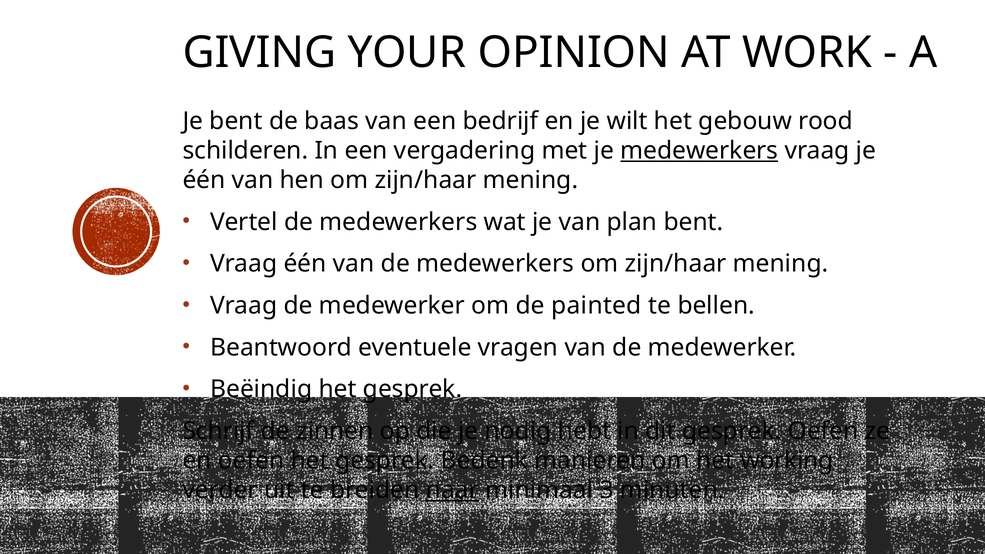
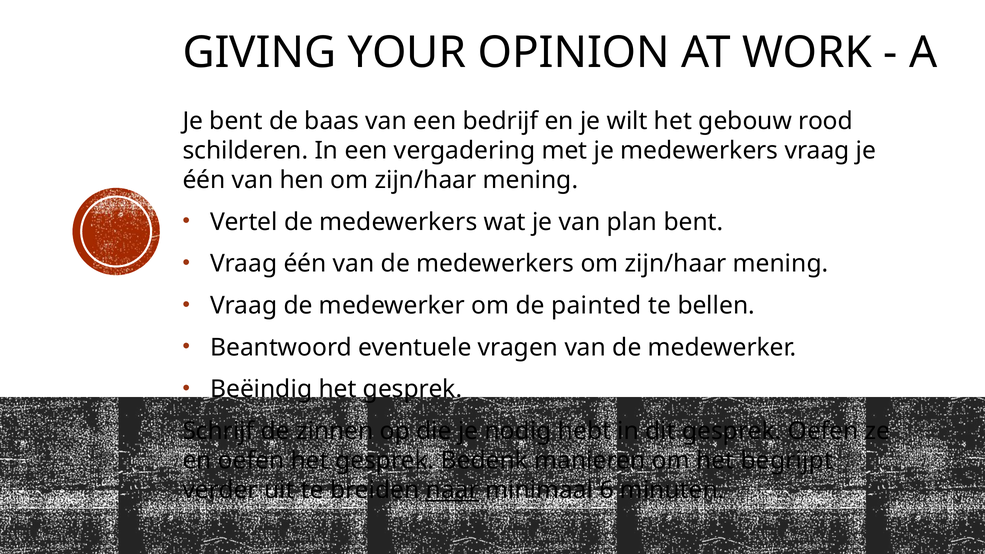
medewerkers at (699, 151) underline: present -> none
working: working -> begrijpt
3: 3 -> 6
